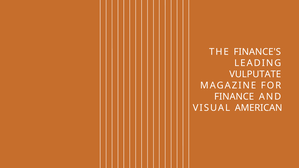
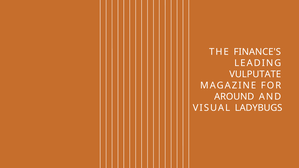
FINANCE: FINANCE -> AROUND
AMERICAN: AMERICAN -> LADYBUGS
